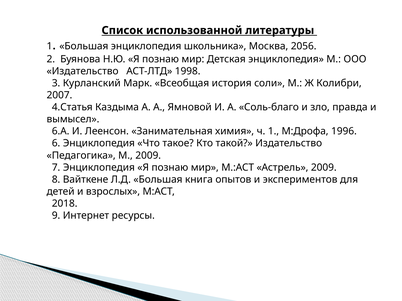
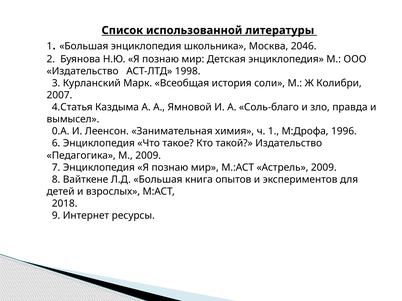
2056: 2056 -> 2046
6.А: 6.А -> 0.А
